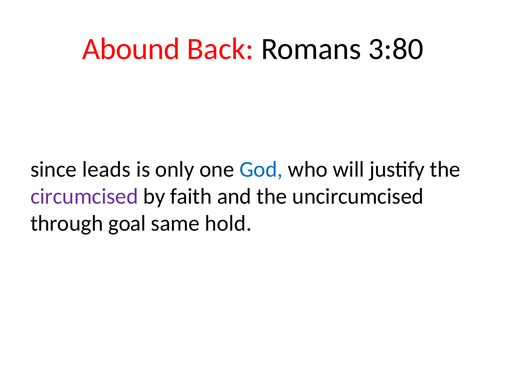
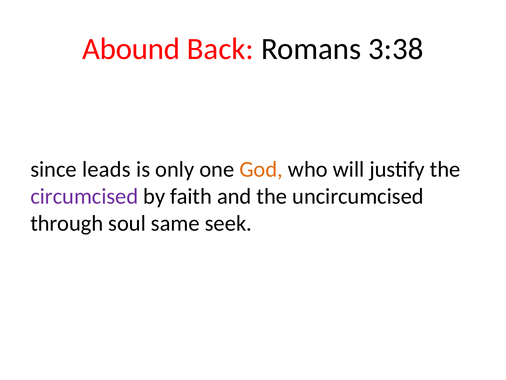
3:80: 3:80 -> 3:38
God colour: blue -> orange
goal: goal -> soul
hold: hold -> seek
